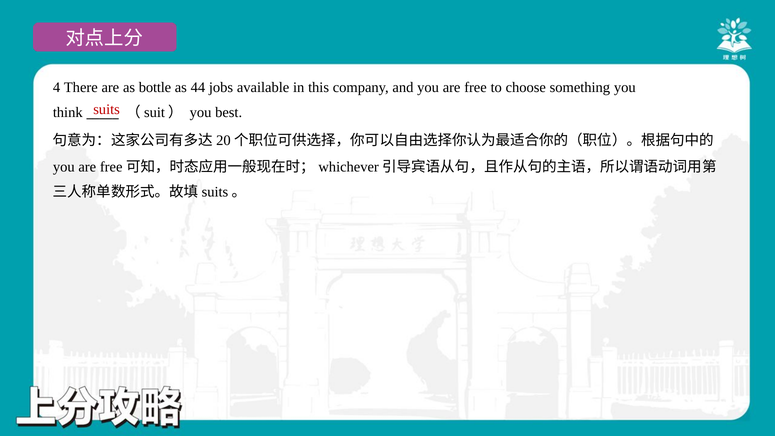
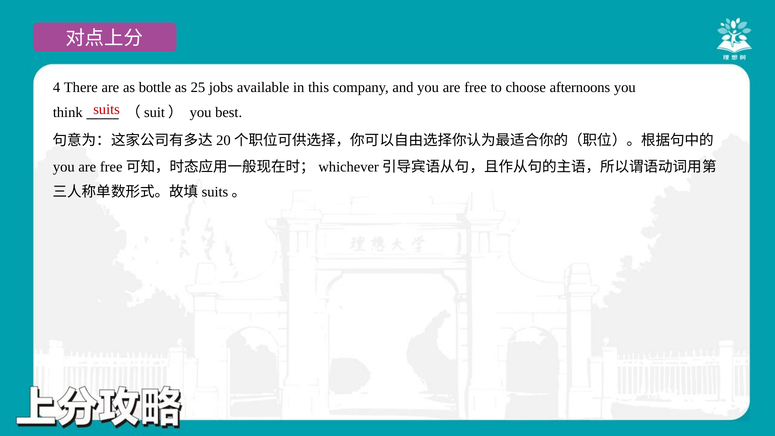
44: 44 -> 25
something: something -> afternoons
